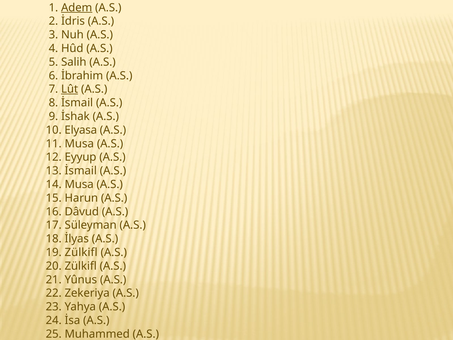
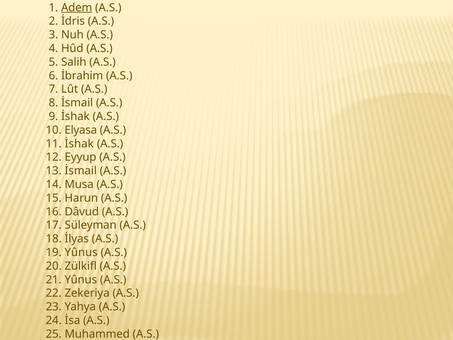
Lût underline: present -> none
11 Musa: Musa -> İshak
19 Zülkifl: Zülkifl -> Yûnus
